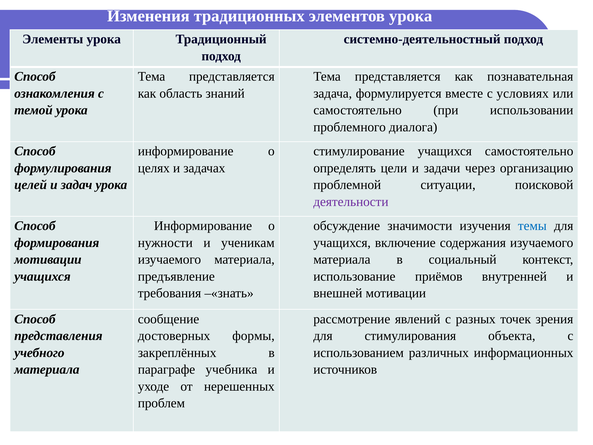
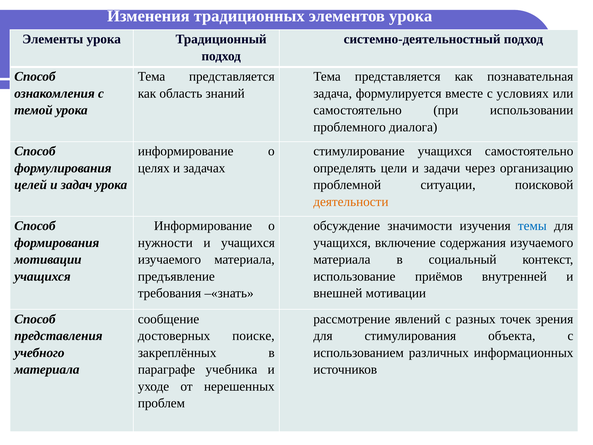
деятельности colour: purple -> orange
и ученикам: ученикам -> учащихся
формы: формы -> поиске
